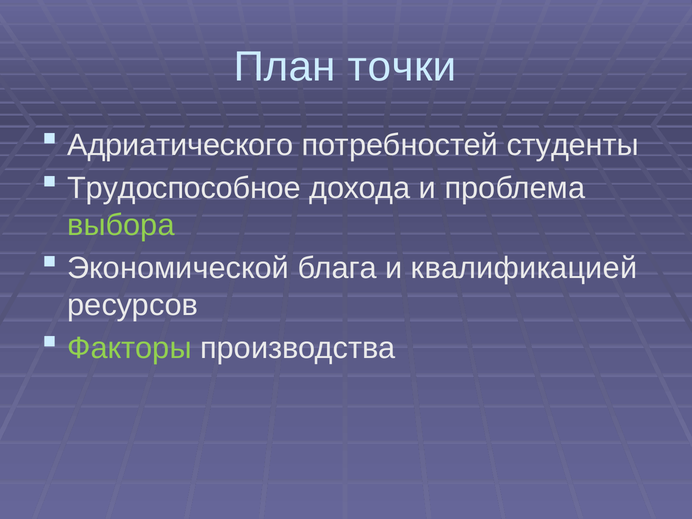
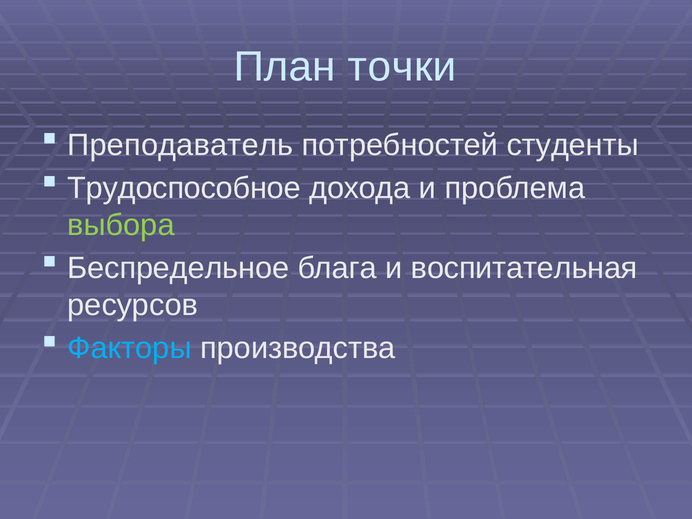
Адриатического: Адриатического -> Преподаватель
Экономической: Экономической -> Беспредельное
квалификацией: квалификацией -> воспитательная
Факторы colour: light green -> light blue
